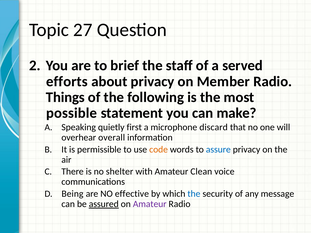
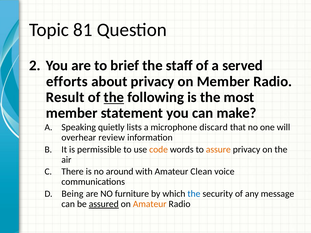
27: 27 -> 81
Things: Things -> Result
the at (114, 97) underline: none -> present
possible at (72, 113): possible -> member
first: first -> lists
overall: overall -> review
assure colour: blue -> orange
shelter: shelter -> around
effective: effective -> furniture
Amateur at (150, 204) colour: purple -> orange
